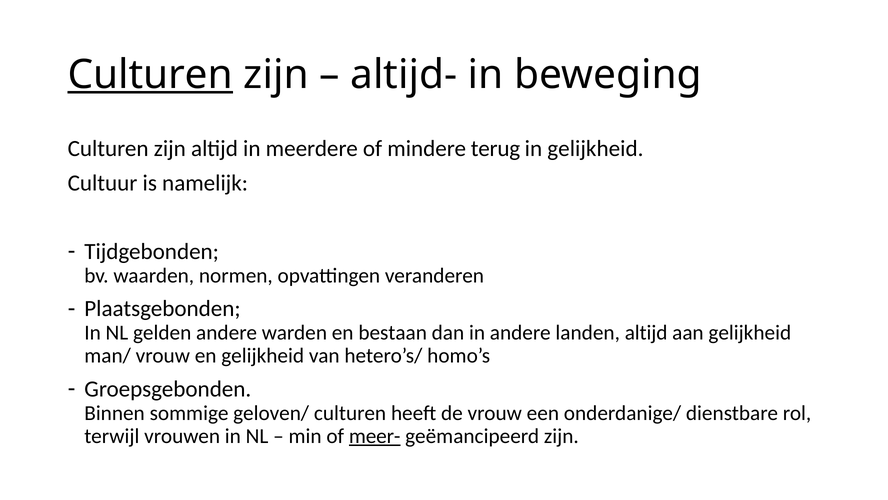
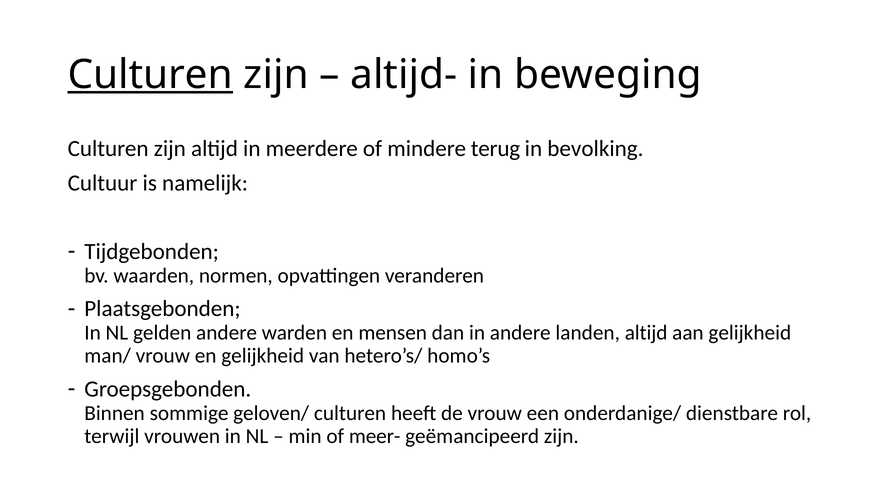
in gelijkheid: gelijkheid -> bevolking
bestaan: bestaan -> mensen
meer- underline: present -> none
